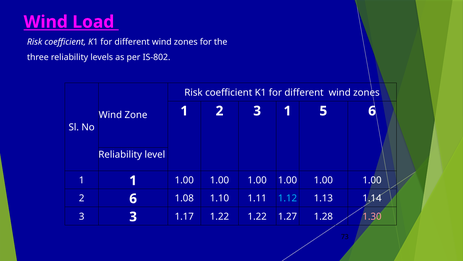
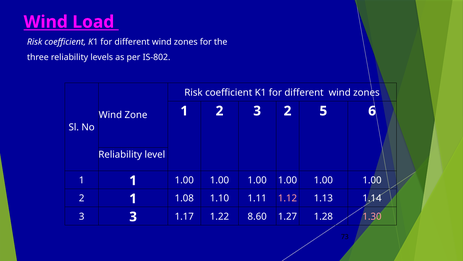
3 1: 1 -> 2
2 6: 6 -> 1
1.12 colour: light blue -> pink
1.22 1.22: 1.22 -> 8.60
